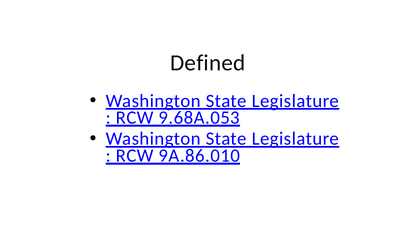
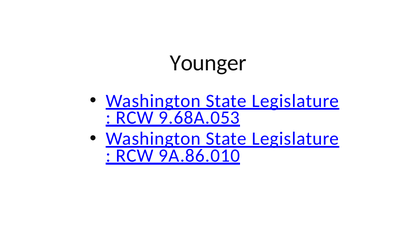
Defined: Defined -> Younger
